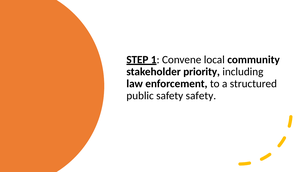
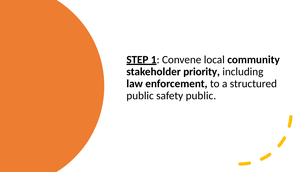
safety safety: safety -> public
